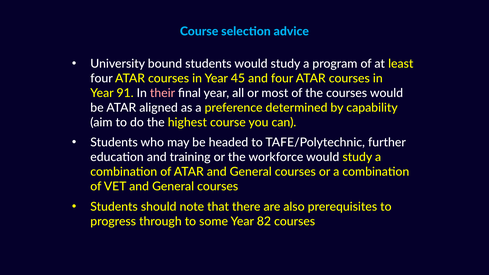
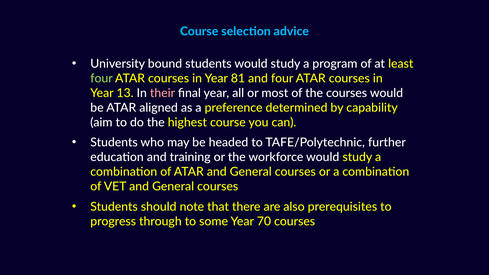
four at (102, 78) colour: white -> light green
45: 45 -> 81
91: 91 -> 13
82: 82 -> 70
